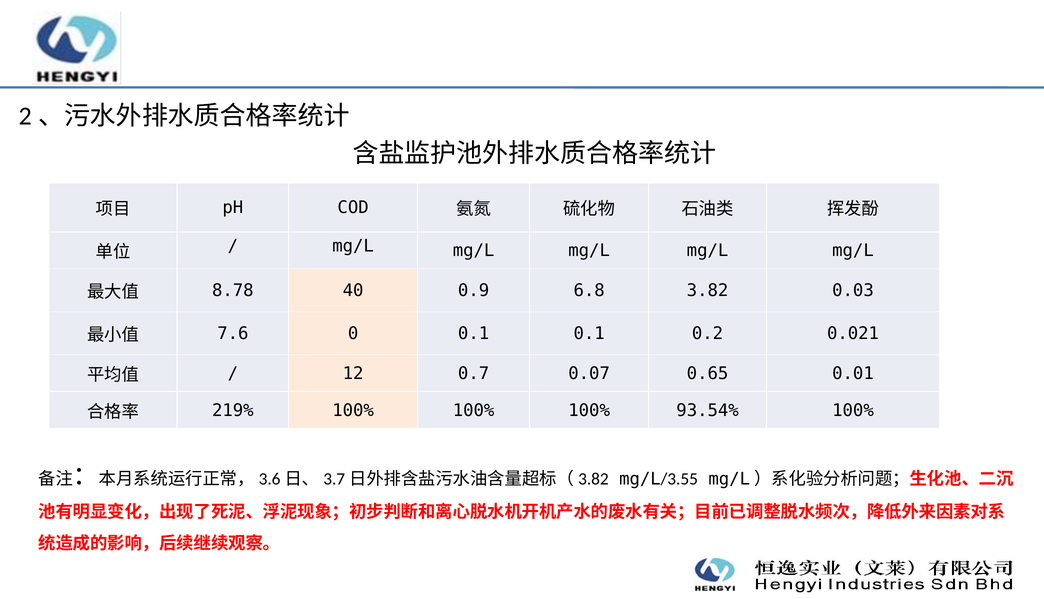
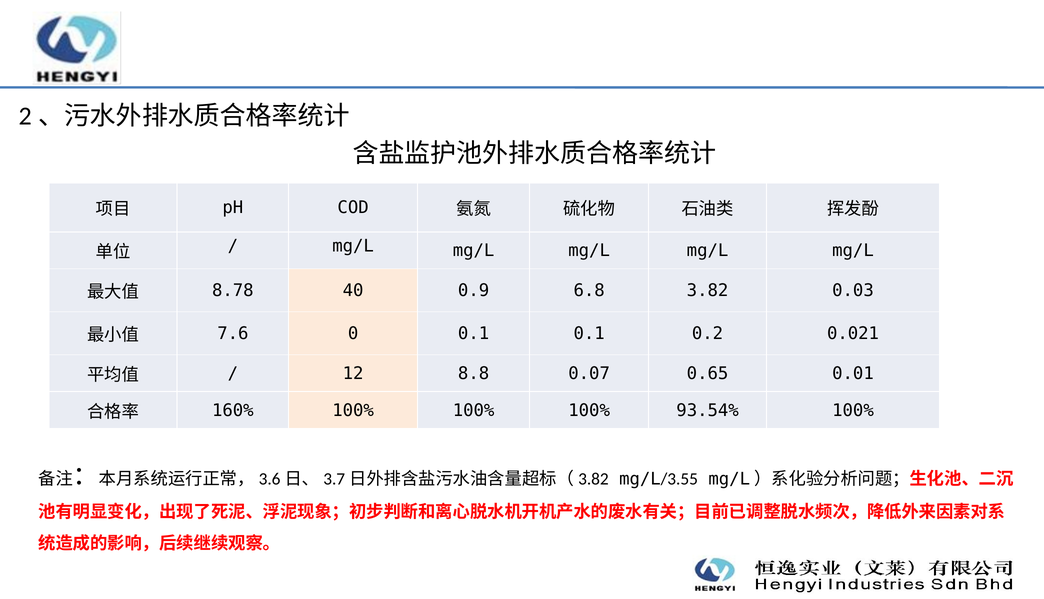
0.7: 0.7 -> 8.8
219%: 219% -> 160%
